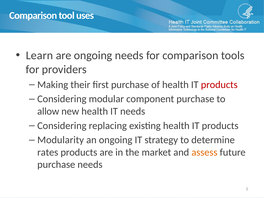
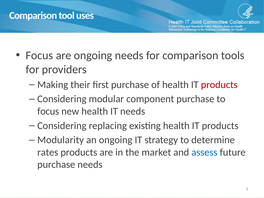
Learn at (39, 55): Learn -> Focus
allow at (48, 111): allow -> focus
assess colour: orange -> blue
